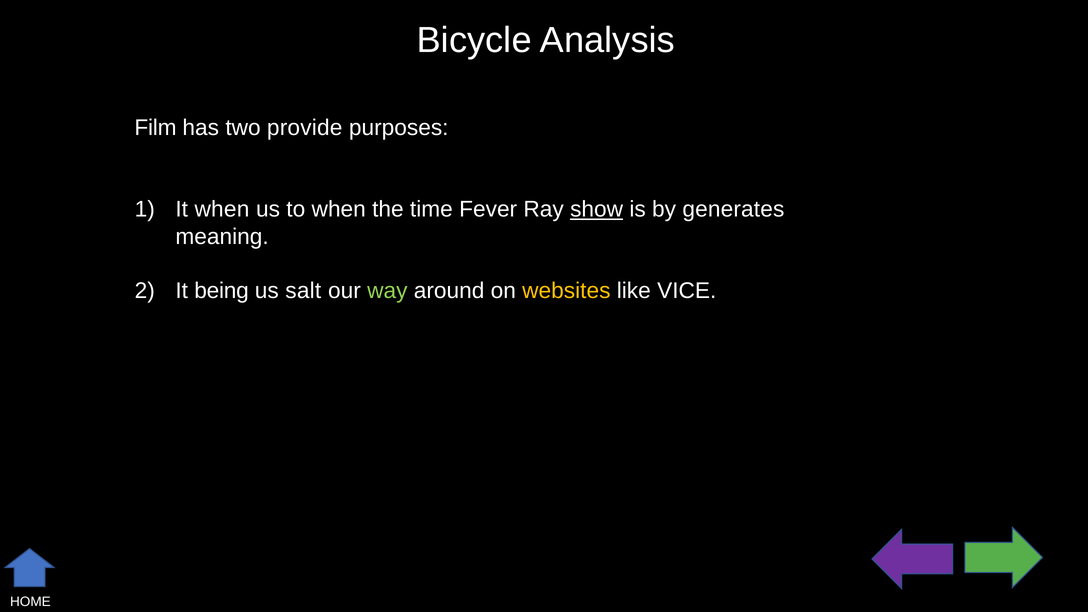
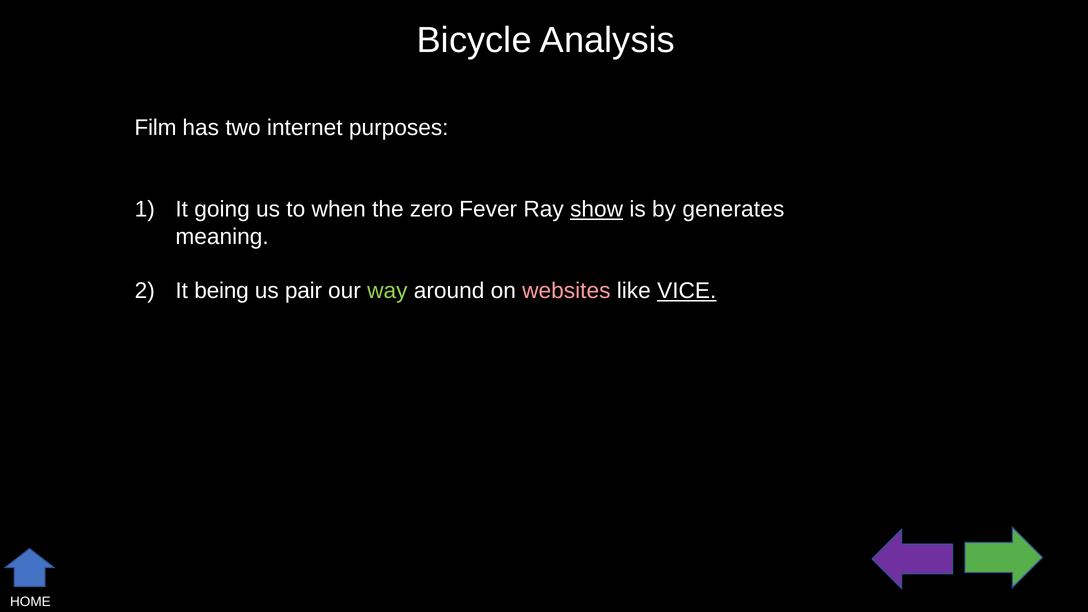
provide: provide -> internet
It when: when -> going
time: time -> zero
salt: salt -> pair
websites colour: yellow -> pink
VICE underline: none -> present
